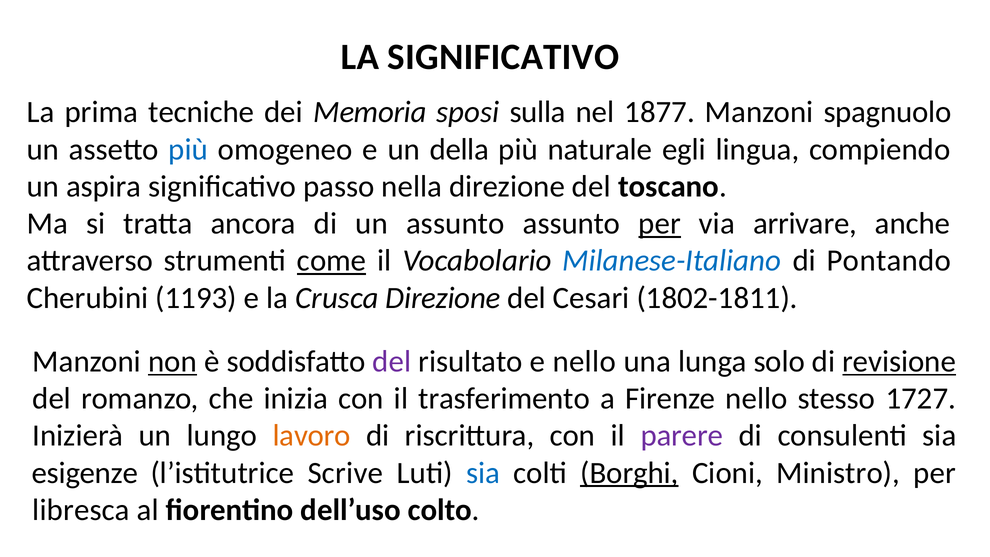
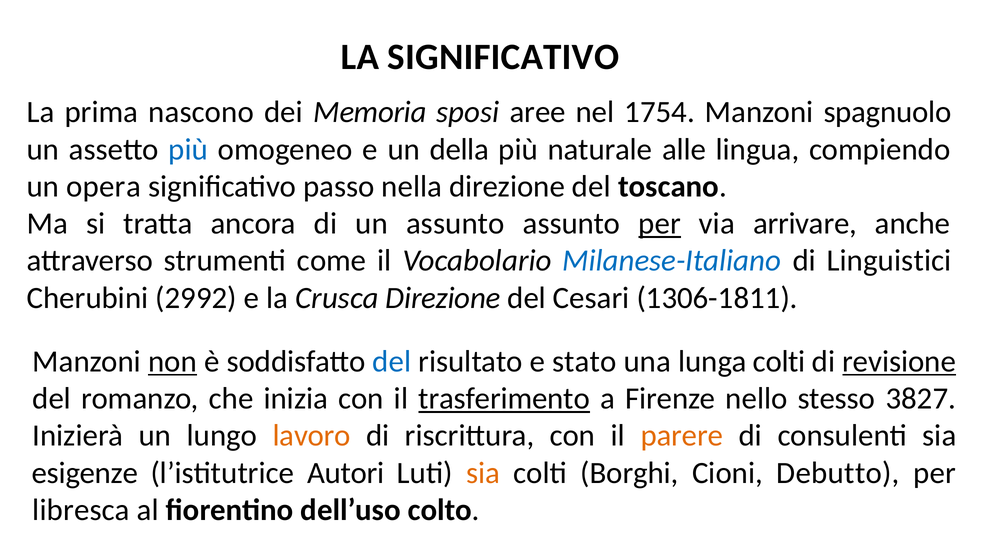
tecniche: tecniche -> nascono
sulla: sulla -> aree
1877: 1877 -> 1754
egli: egli -> alle
aspira: aspira -> opera
come underline: present -> none
Pontando: Pontando -> Linguistici
1193: 1193 -> 2992
1802-1811: 1802-1811 -> 1306-1811
del at (392, 361) colour: purple -> blue
e nello: nello -> stato
lunga solo: solo -> colti
trasferimento underline: none -> present
1727: 1727 -> 3827
parere colour: purple -> orange
Scrive: Scrive -> Autori
sia at (483, 473) colour: blue -> orange
Borghi underline: present -> none
Ministro: Ministro -> Debutto
